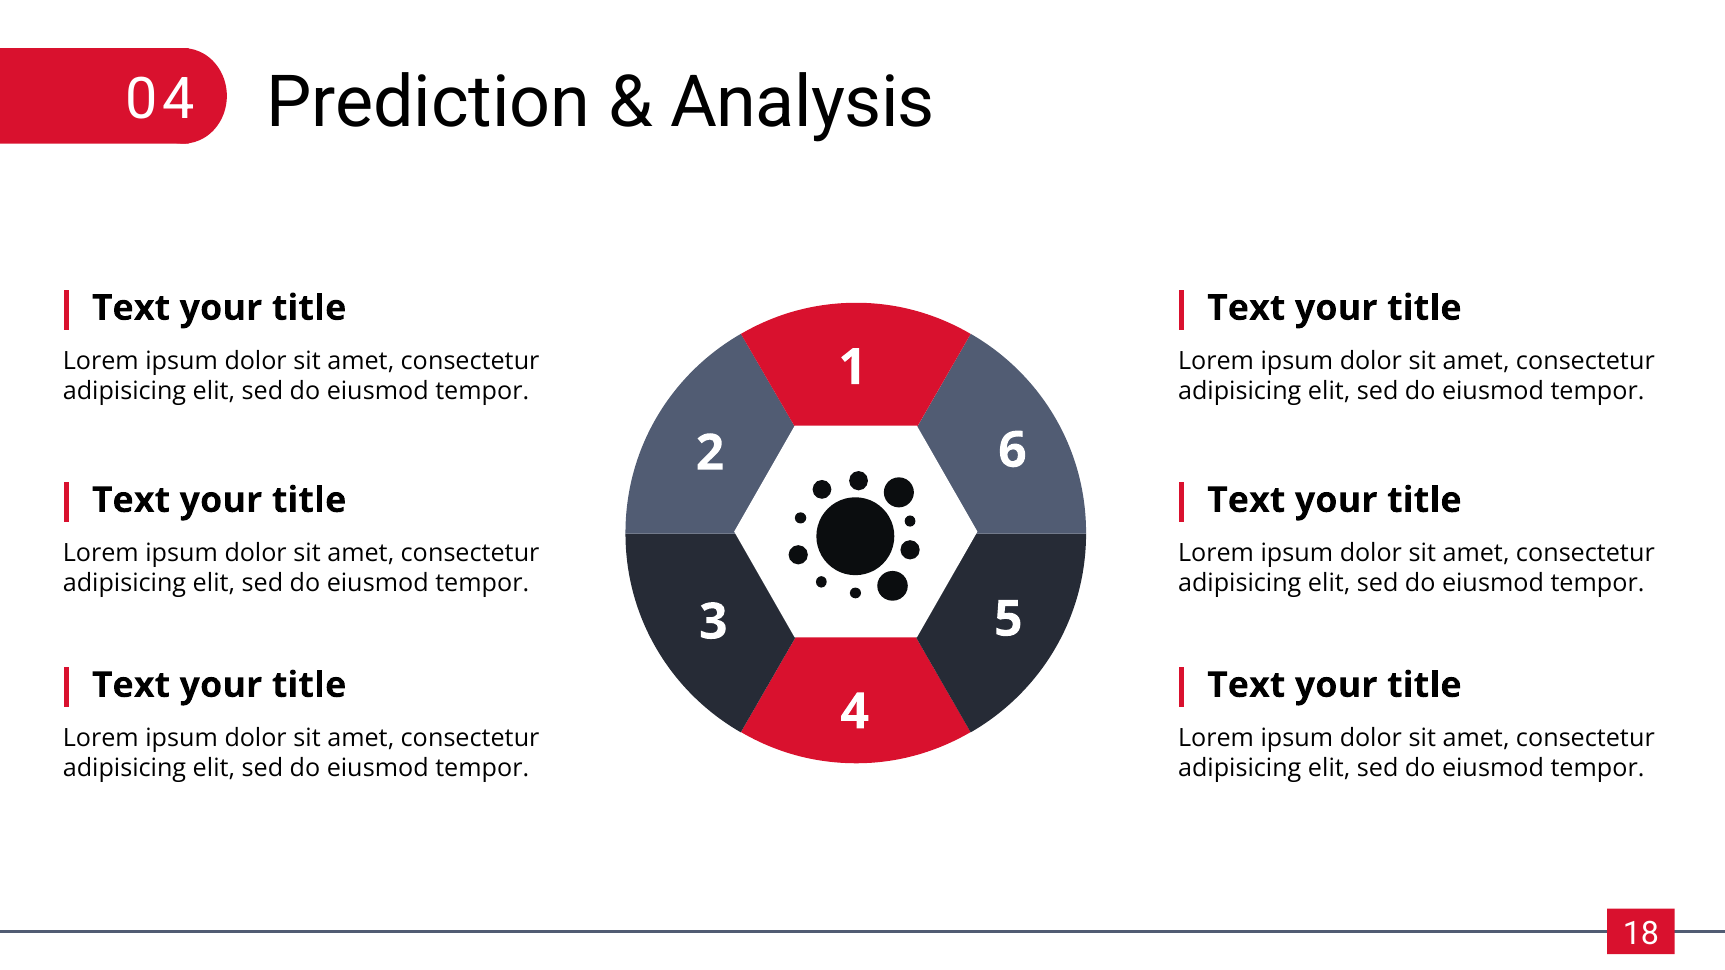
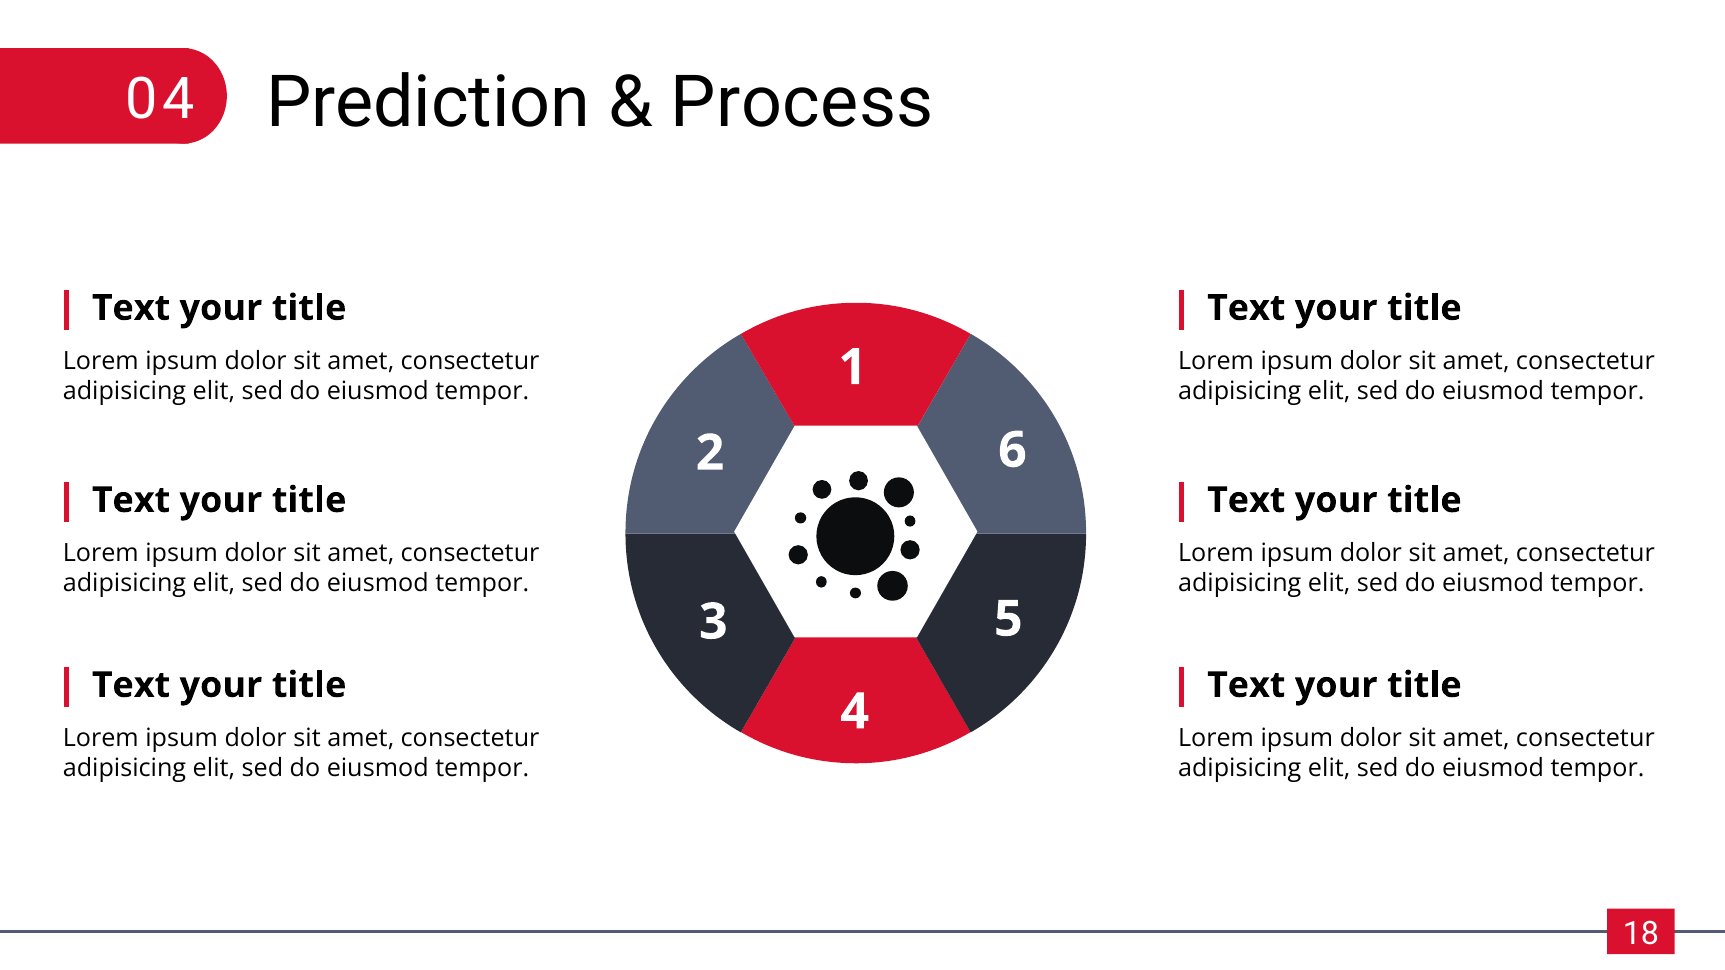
Analysis: Analysis -> Process
